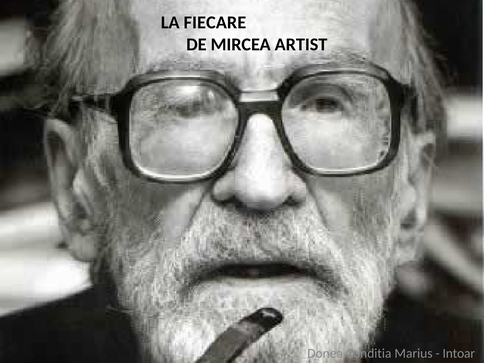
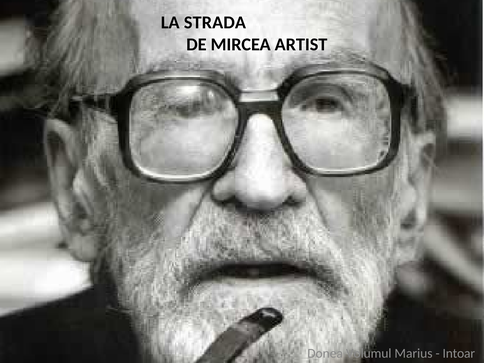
FIECARE: FIECARE -> STRADA
Conditia: Conditia -> Volumul
